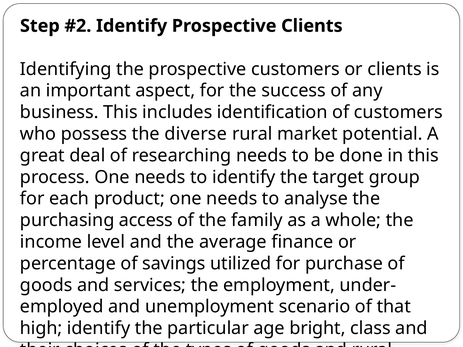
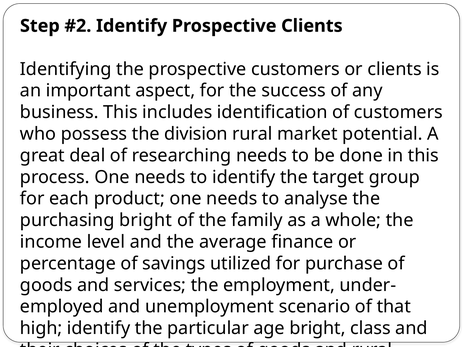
diverse: diverse -> division
purchasing access: access -> bright
